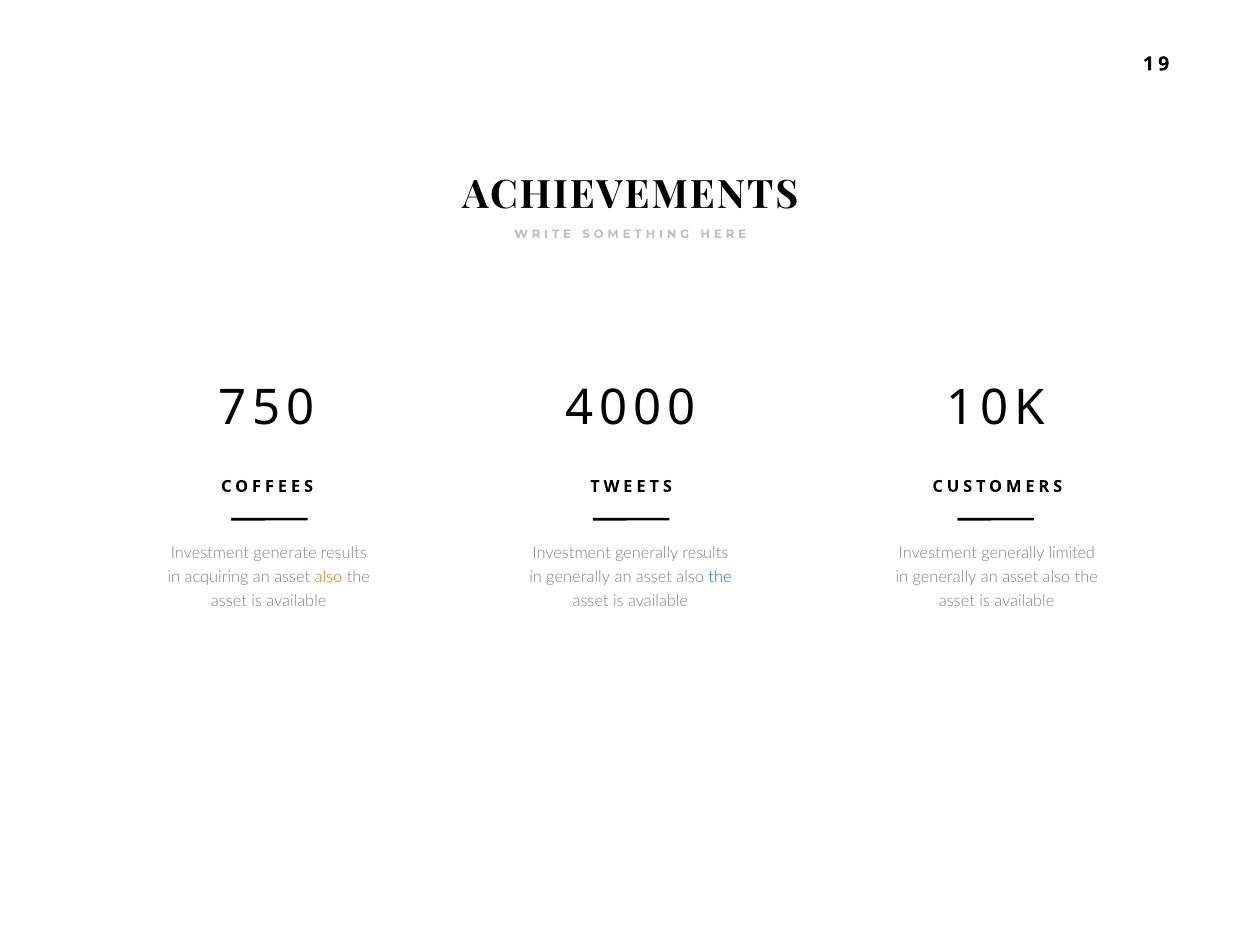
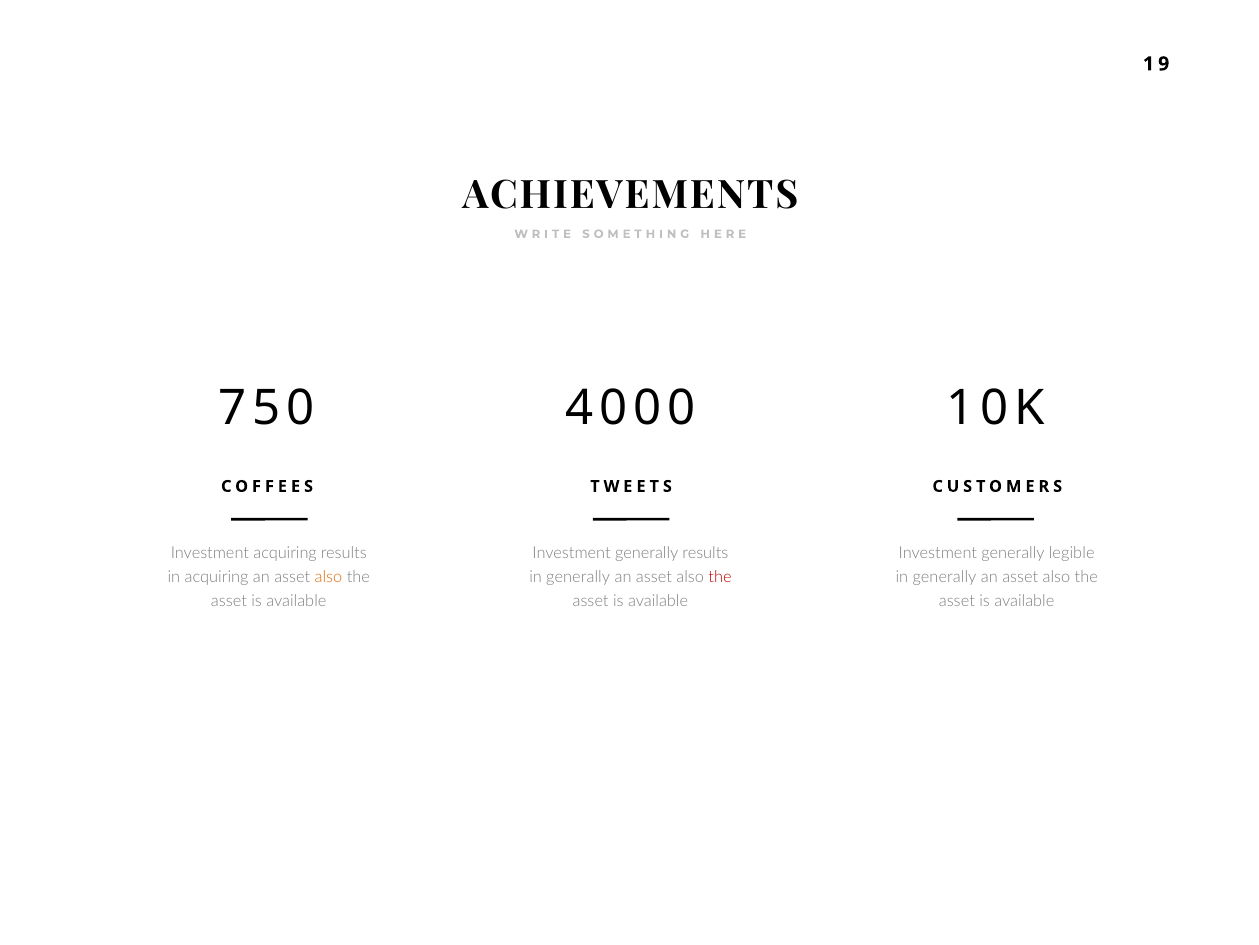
Investment generate: generate -> acquiring
limited: limited -> legible
the at (720, 576) colour: blue -> red
